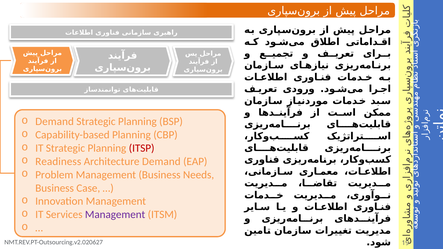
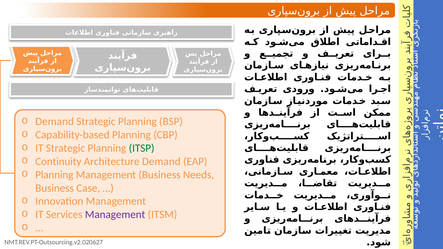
ITSP colour: red -> green
Readiness: Readiness -> Continuity
Problem at (54, 175): Problem -> Planning
